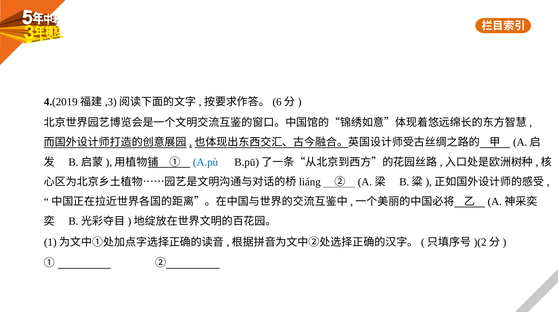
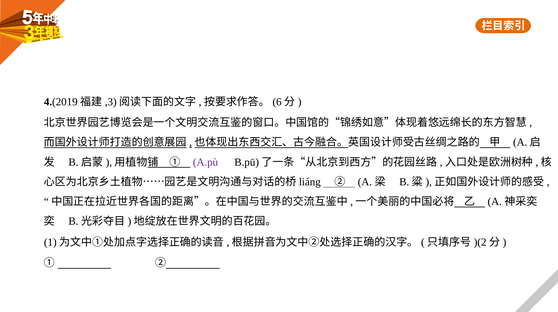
A.pù colour: blue -> purple
